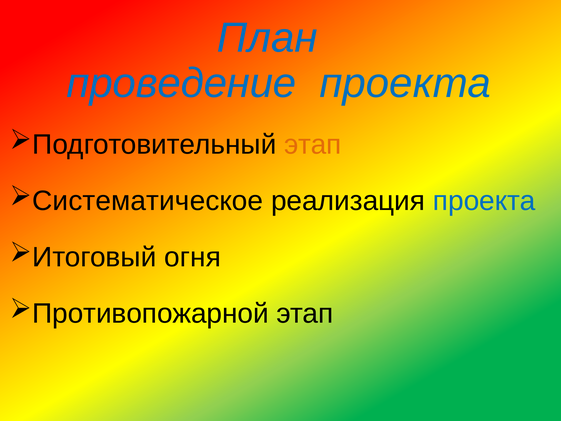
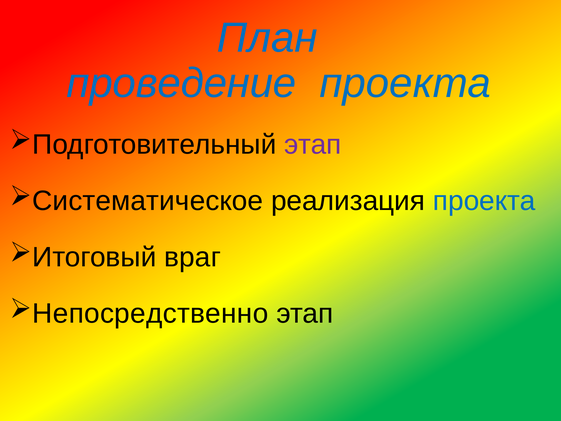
этап at (313, 144) colour: orange -> purple
огня: огня -> враг
Противопожарной: Противопожарной -> Непосредственно
